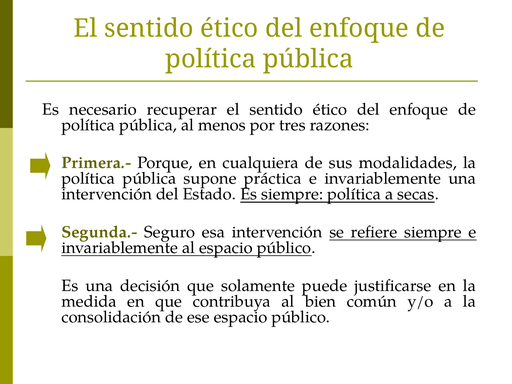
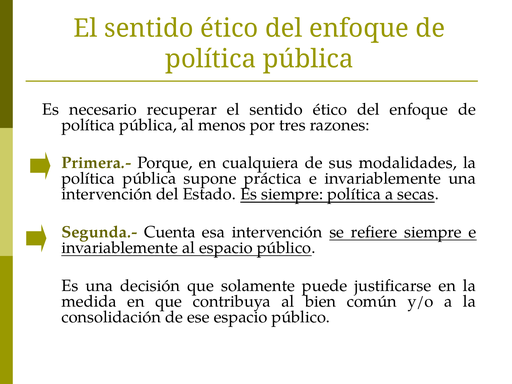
Seguro: Seguro -> Cuenta
